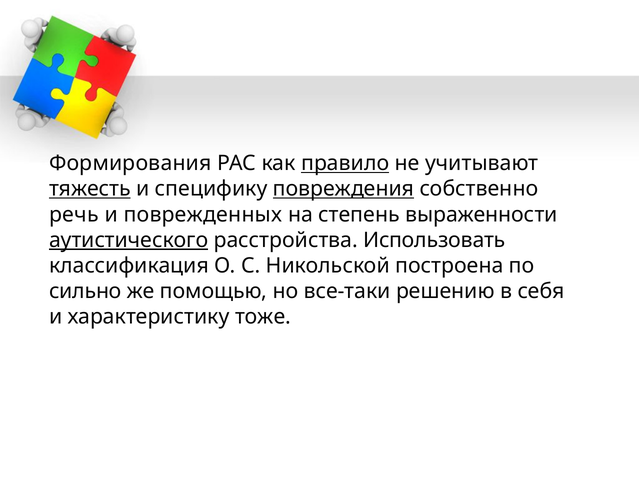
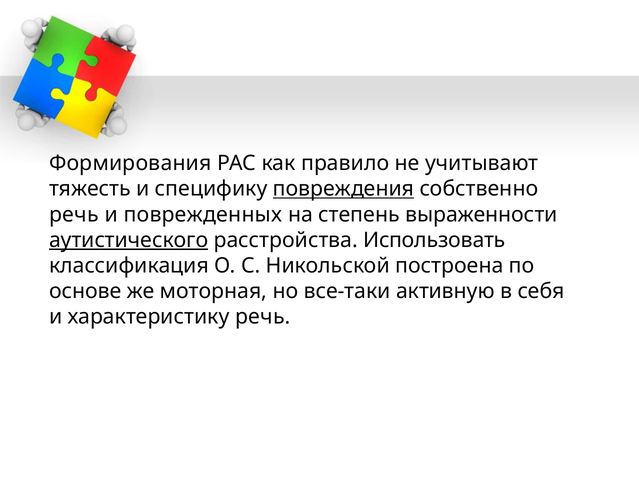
правило underline: present -> none
тяжесть underline: present -> none
сильно: сильно -> основе
помощью: помощью -> моторная
решению: решению -> активную
характеристику тоже: тоже -> речь
